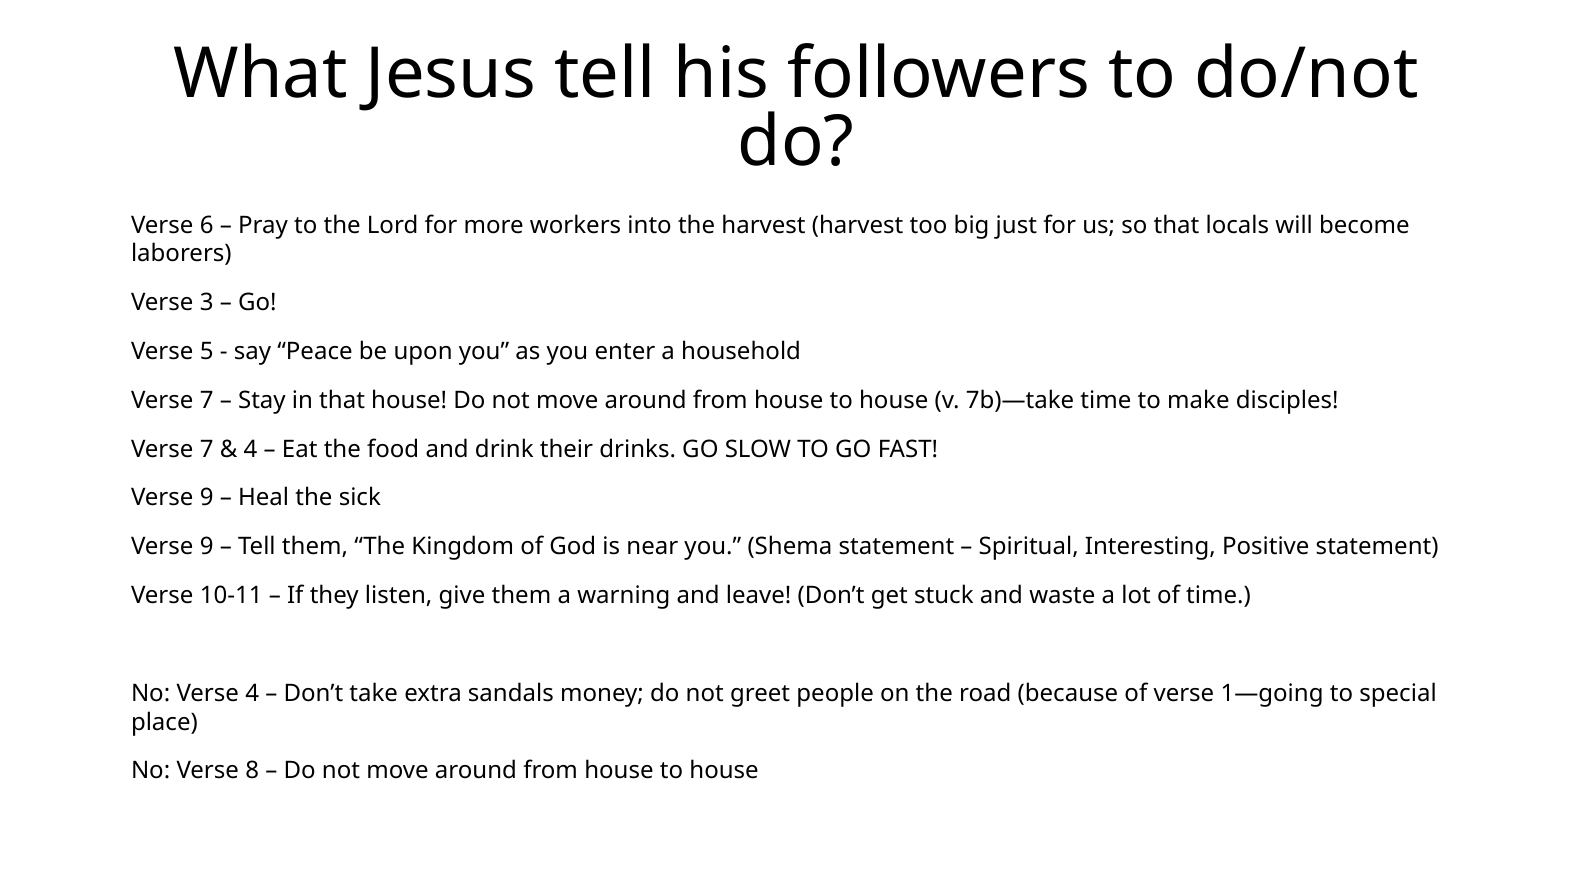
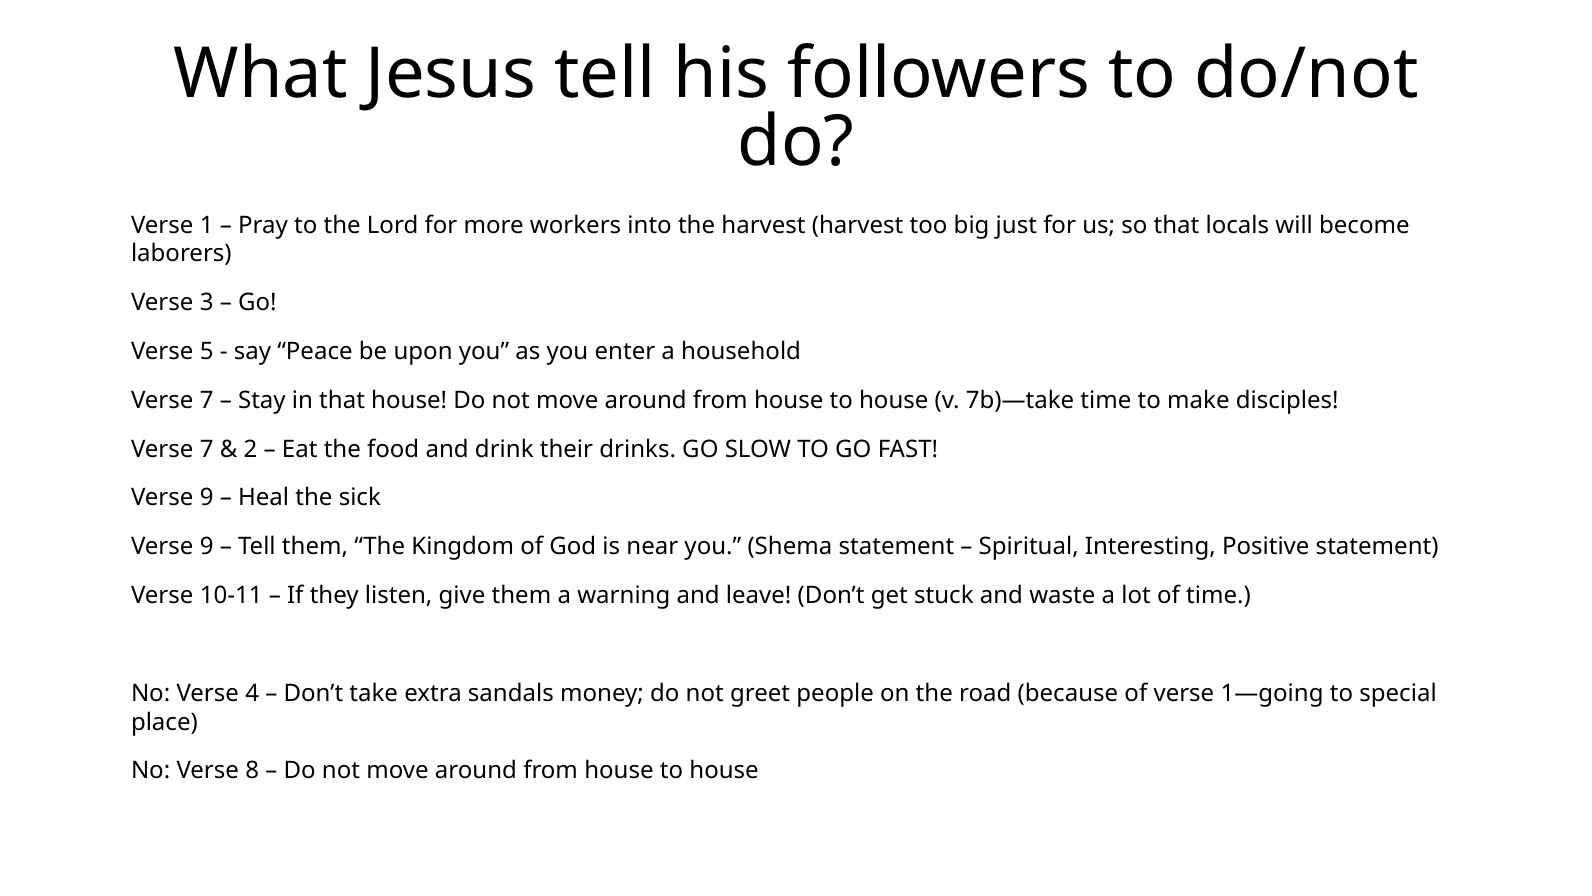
6: 6 -> 1
4 at (251, 449): 4 -> 2
